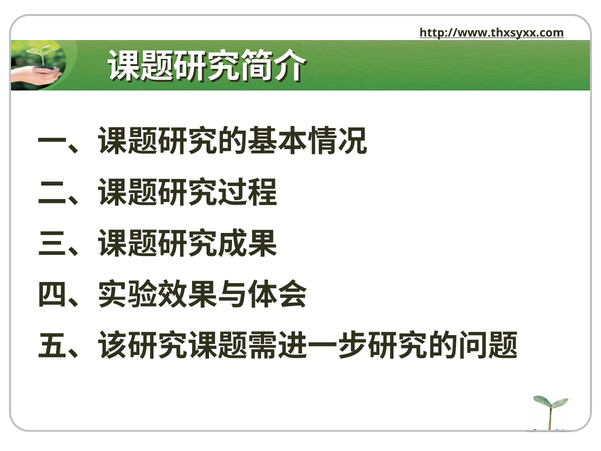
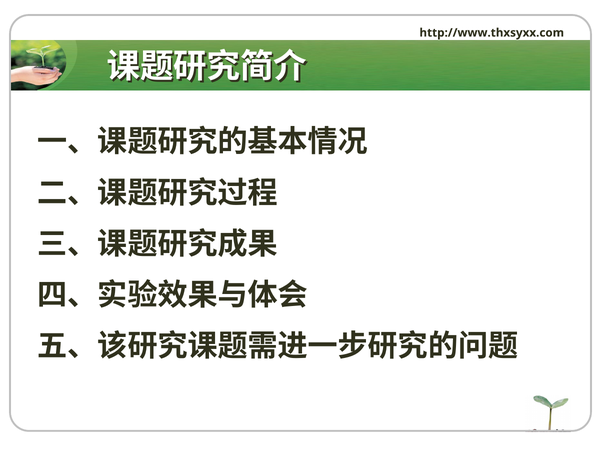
http://www.thxsyxx.com underline: present -> none
